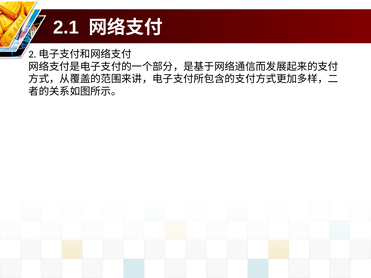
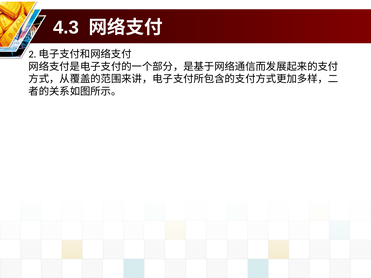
2.1: 2.1 -> 4.3
